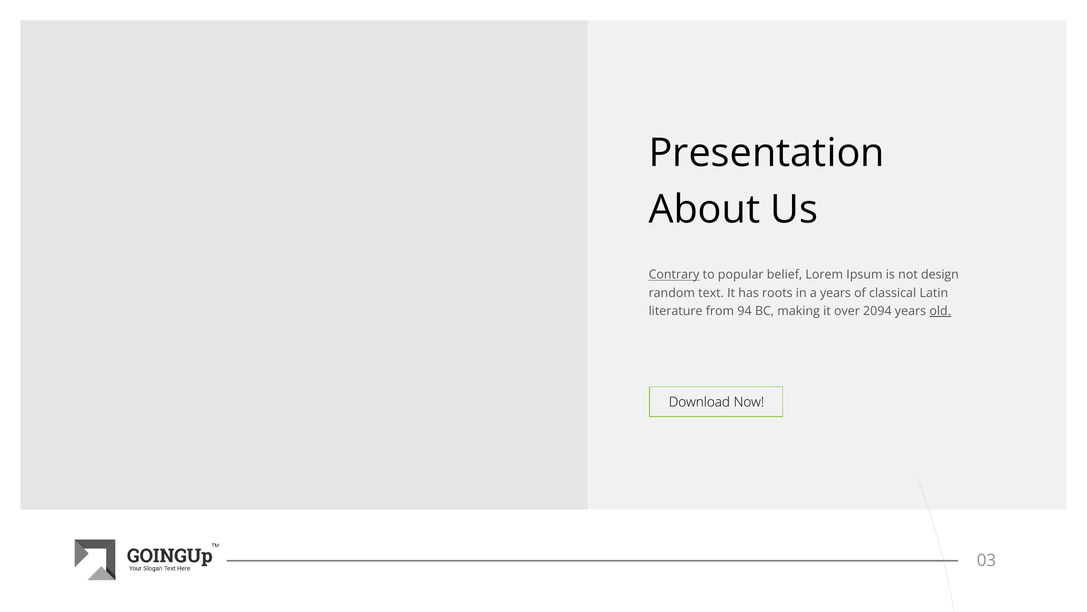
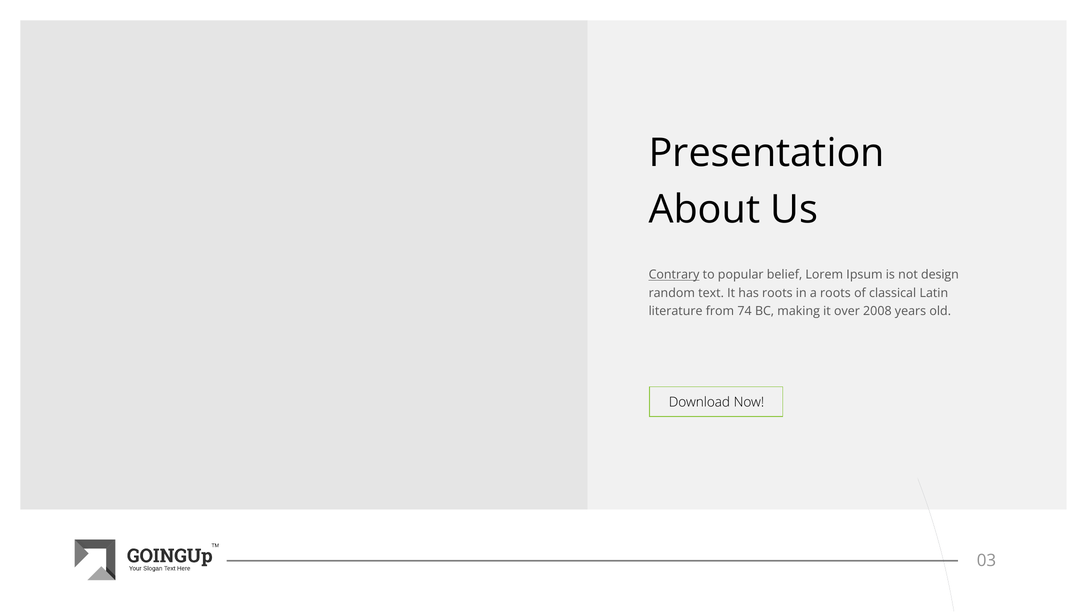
a years: years -> roots
94: 94 -> 74
2094: 2094 -> 2008
old underline: present -> none
